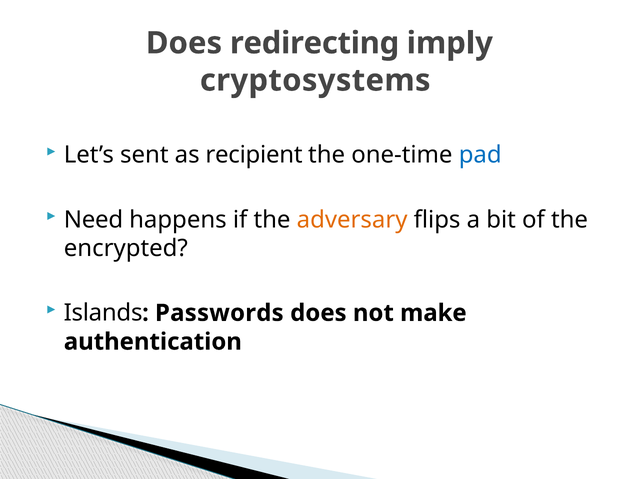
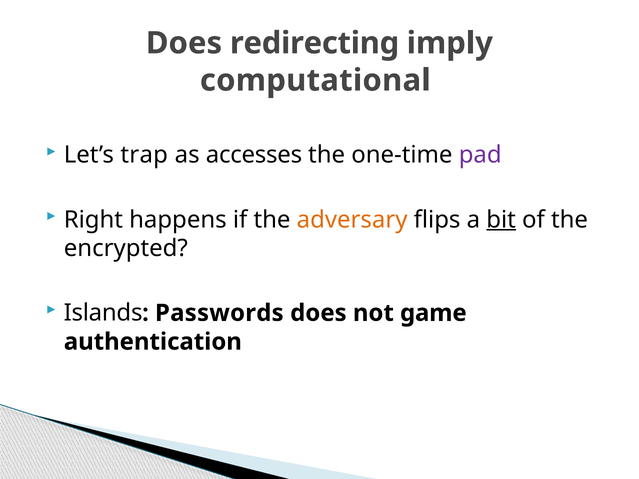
cryptosystems: cryptosystems -> computational
sent: sent -> trap
recipient: recipient -> accesses
pad colour: blue -> purple
Need: Need -> Right
bit underline: none -> present
make: make -> game
